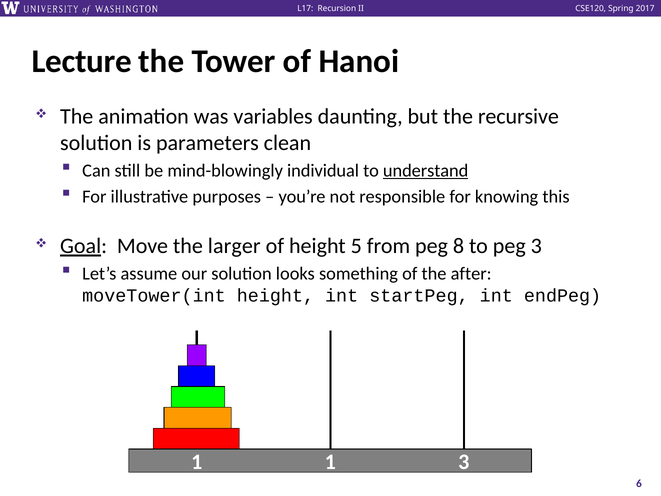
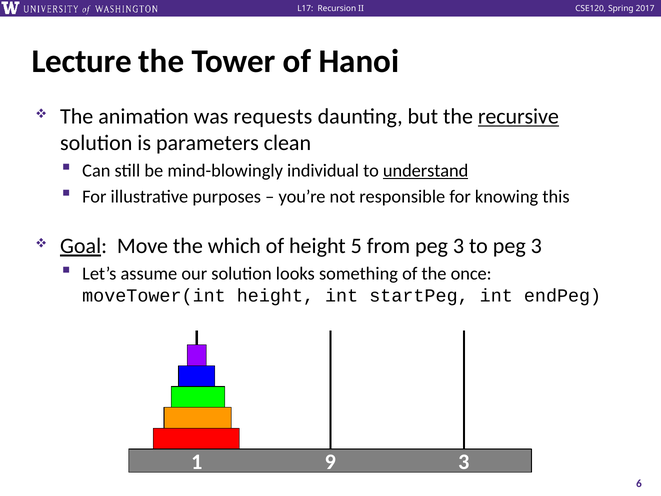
variables: variables -> requests
recursive underline: none -> present
larger: larger -> which
from peg 8: 8 -> 3
after: after -> once
1 1: 1 -> 9
